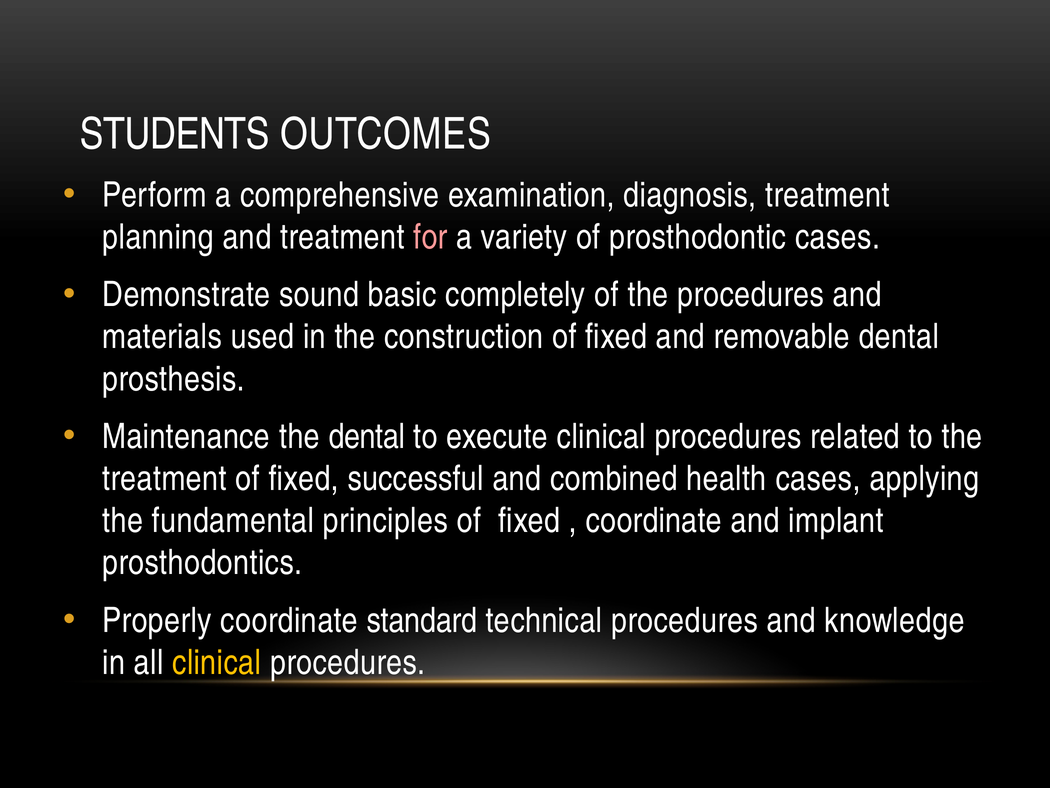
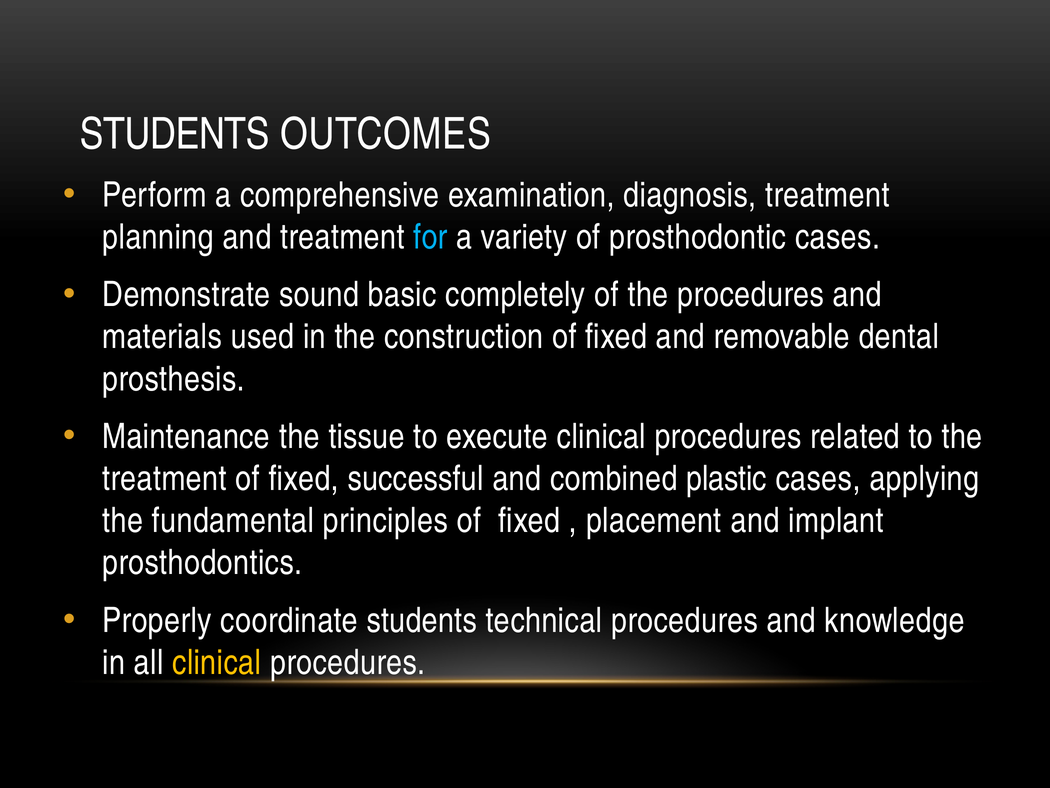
for colour: pink -> light blue
the dental: dental -> tissue
health: health -> plastic
coordinate at (654, 520): coordinate -> placement
coordinate standard: standard -> students
